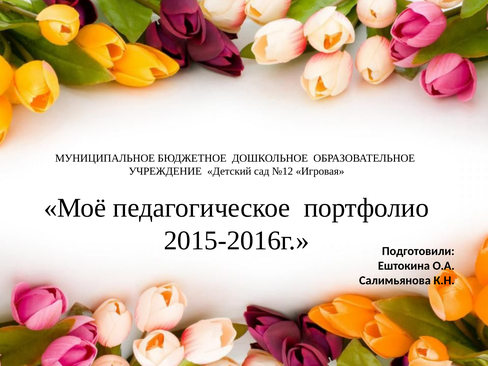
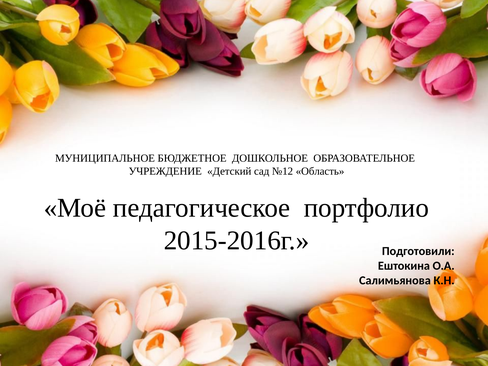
Игровая: Игровая -> Область
